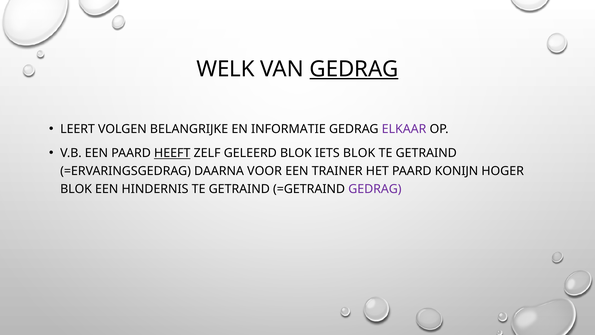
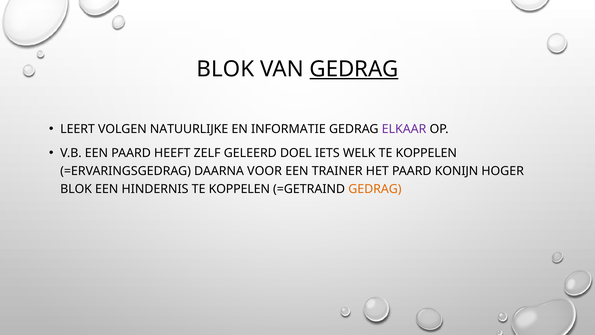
WELK at (226, 69): WELK -> BLOK
BELANGRIJKE: BELANGRIJKE -> NATUURLIJKE
HEEFT underline: present -> none
GELEERD BLOK: BLOK -> DOEL
IETS BLOK: BLOK -> WELK
GETRAIND at (426, 153): GETRAIND -> KOPPELEN
HINDERNIS TE GETRAIND: GETRAIND -> KOPPELEN
GEDRAG at (375, 189) colour: purple -> orange
